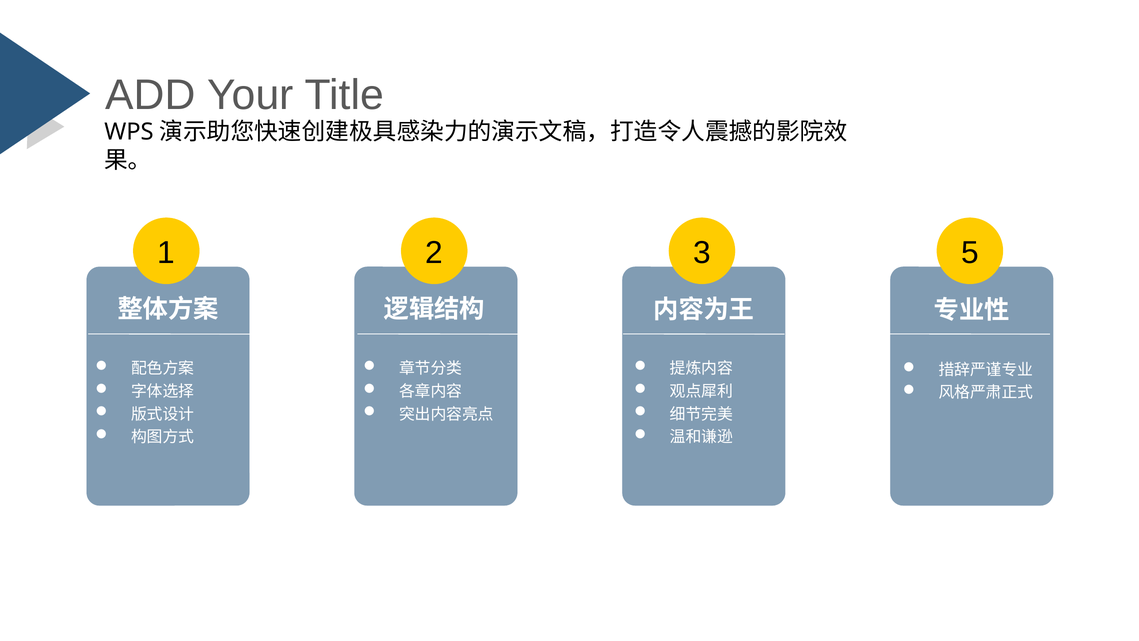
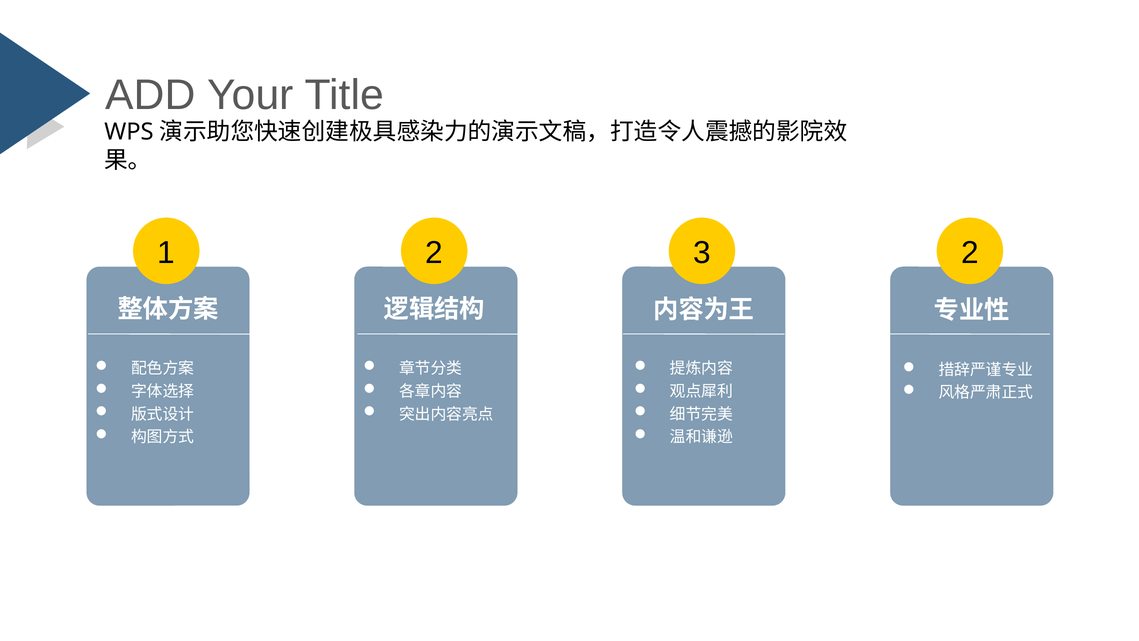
3 5: 5 -> 2
